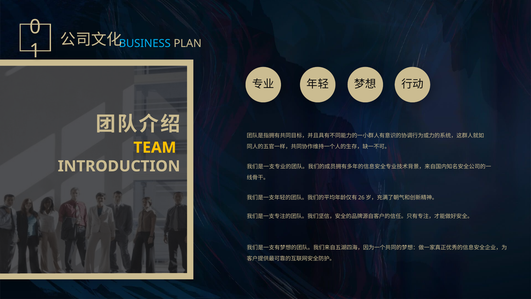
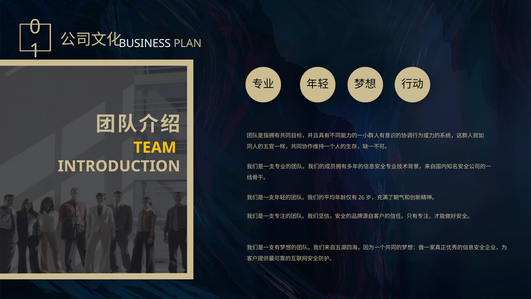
BUSINESS colour: light blue -> white
